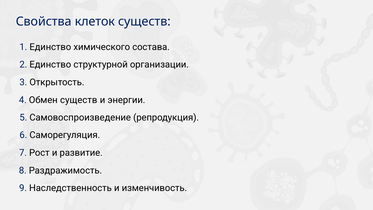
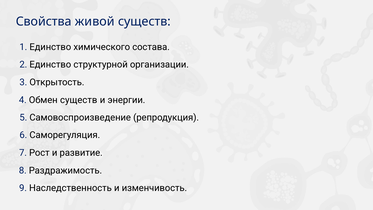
клеток: клеток -> живой
